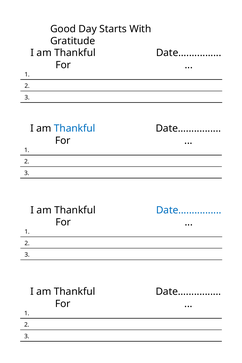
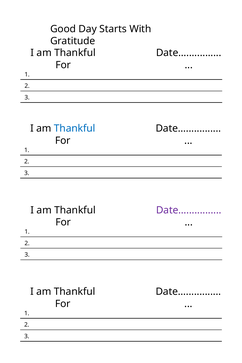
Date… at (189, 210) colour: blue -> purple
